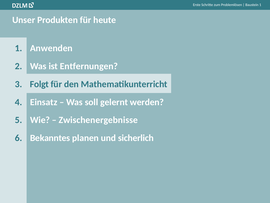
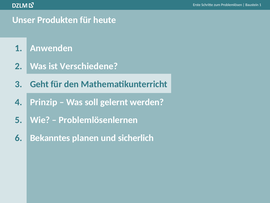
Entfernungen: Entfernungen -> Verschiedene
Folgt: Folgt -> Geht
Einsatz: Einsatz -> Prinzip
Zwischenergebnisse: Zwischenergebnisse -> Problemlösenlernen
